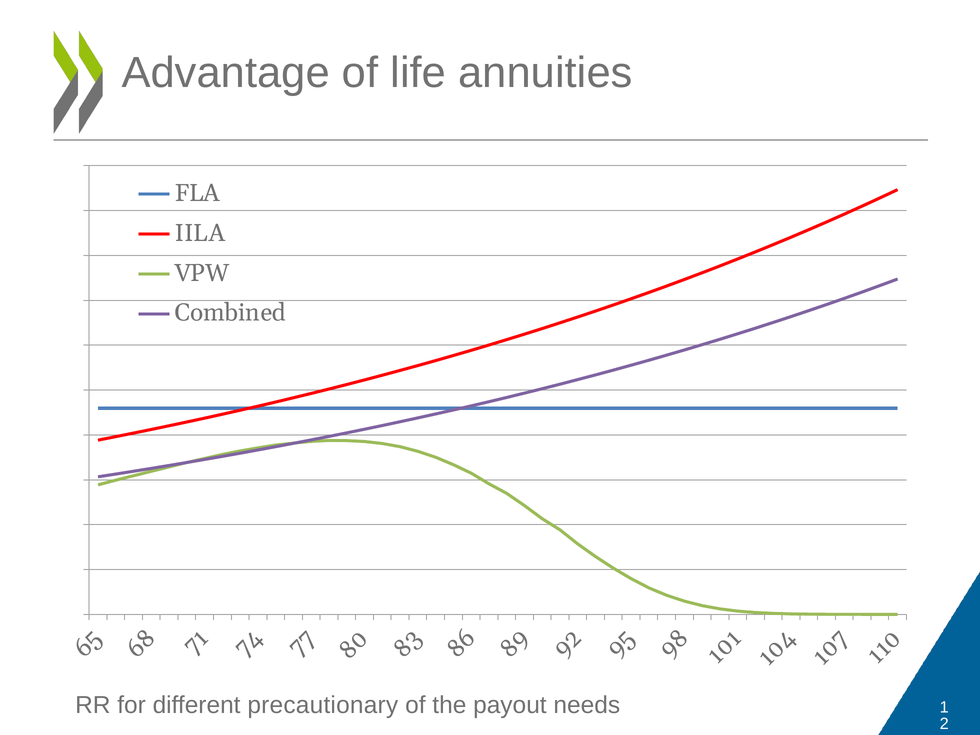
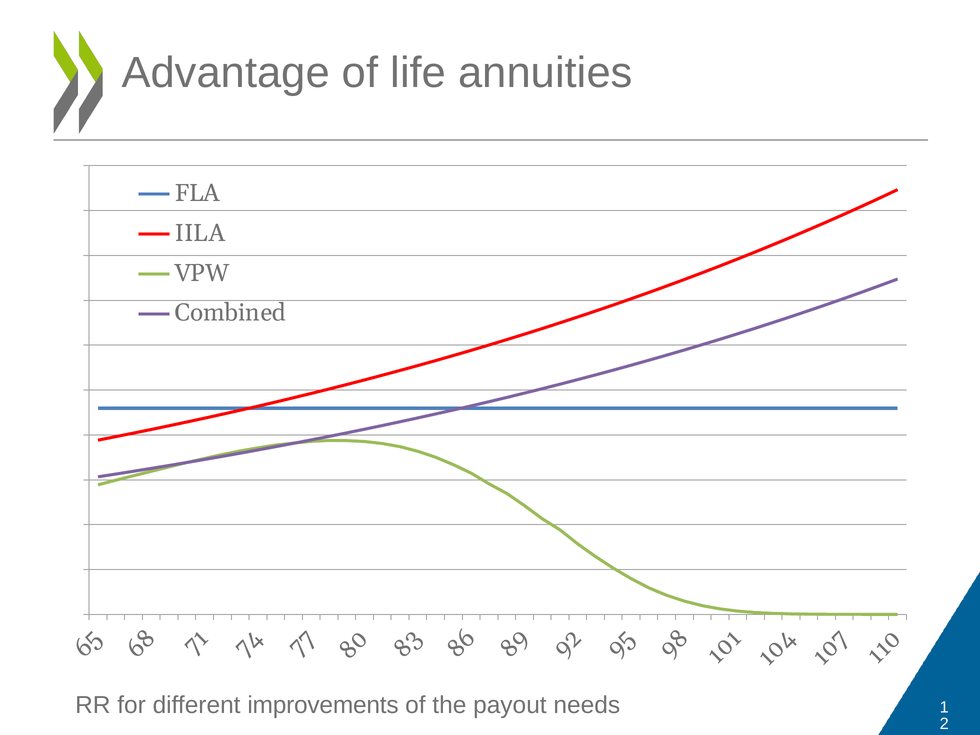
precautionary: precautionary -> improvements
